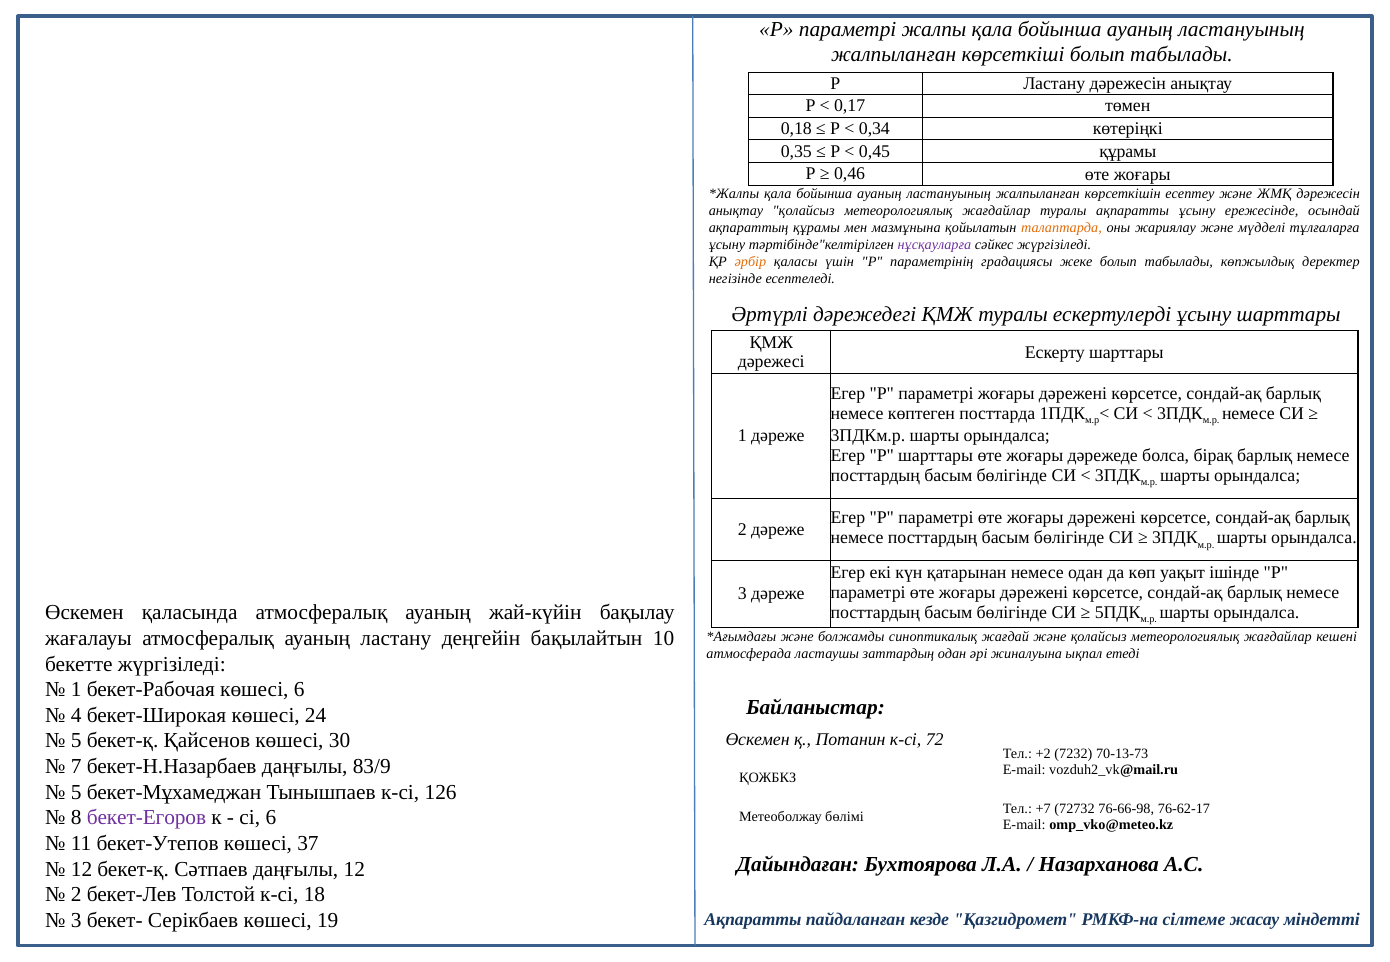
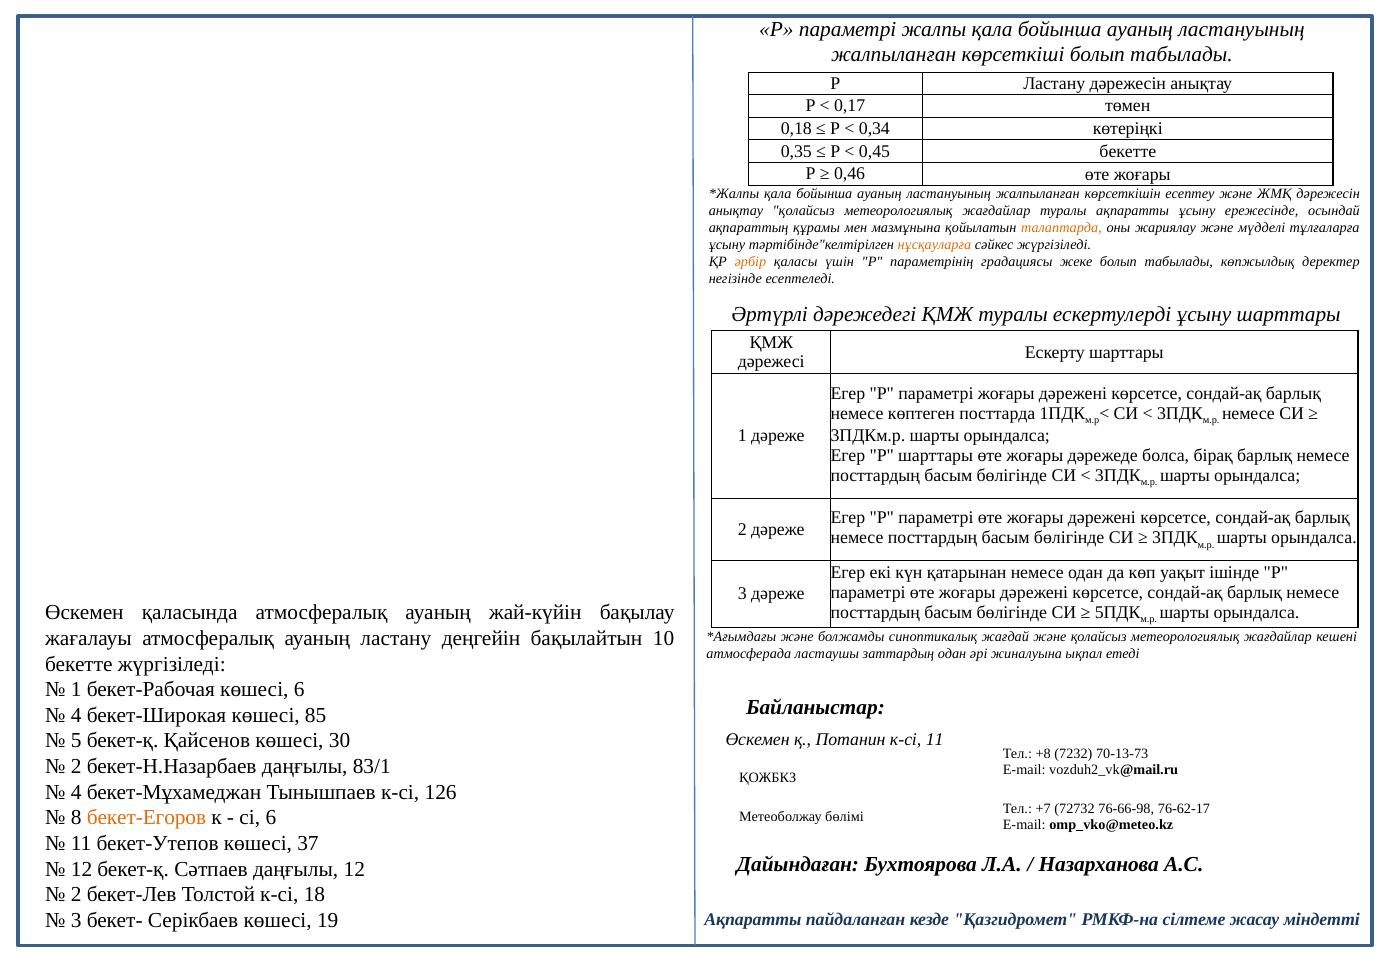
0,45 құрамы: құрамы -> бекетте
нұсқауларға colour: purple -> orange
24: 24 -> 85
к-сі 72: 72 -> 11
+2: +2 -> +8
7 at (76, 767): 7 -> 2
83/9: 83/9 -> 83/1
5 at (76, 792): 5 -> 4
бекет-Егоров colour: purple -> orange
